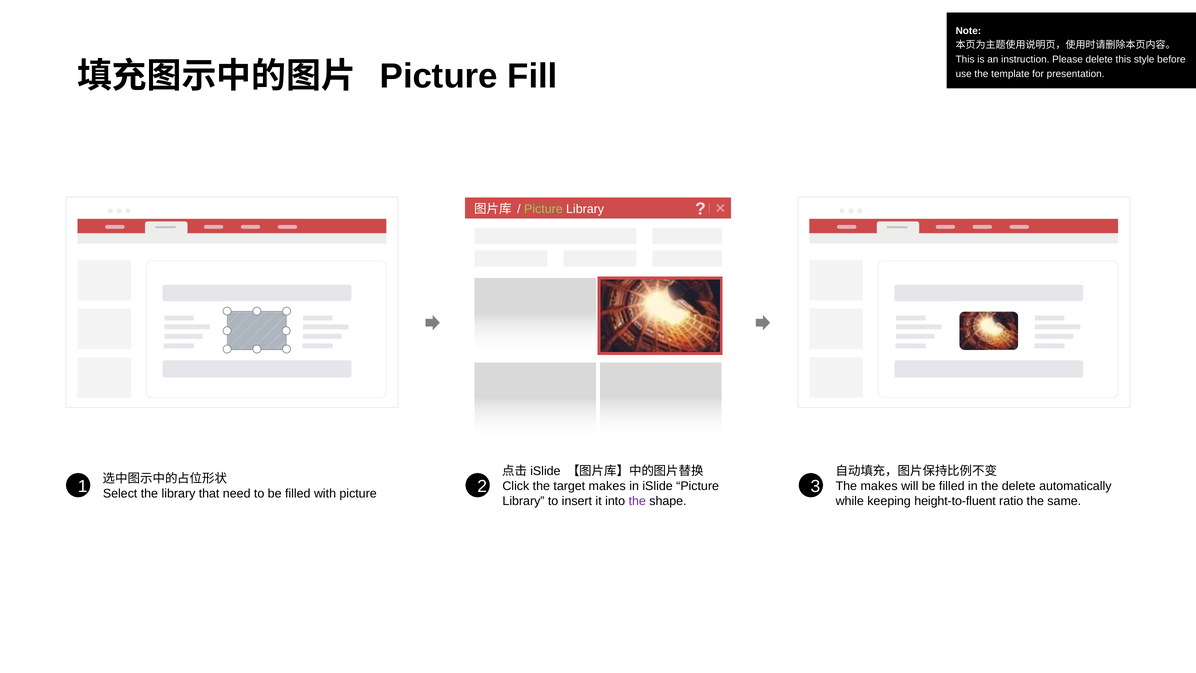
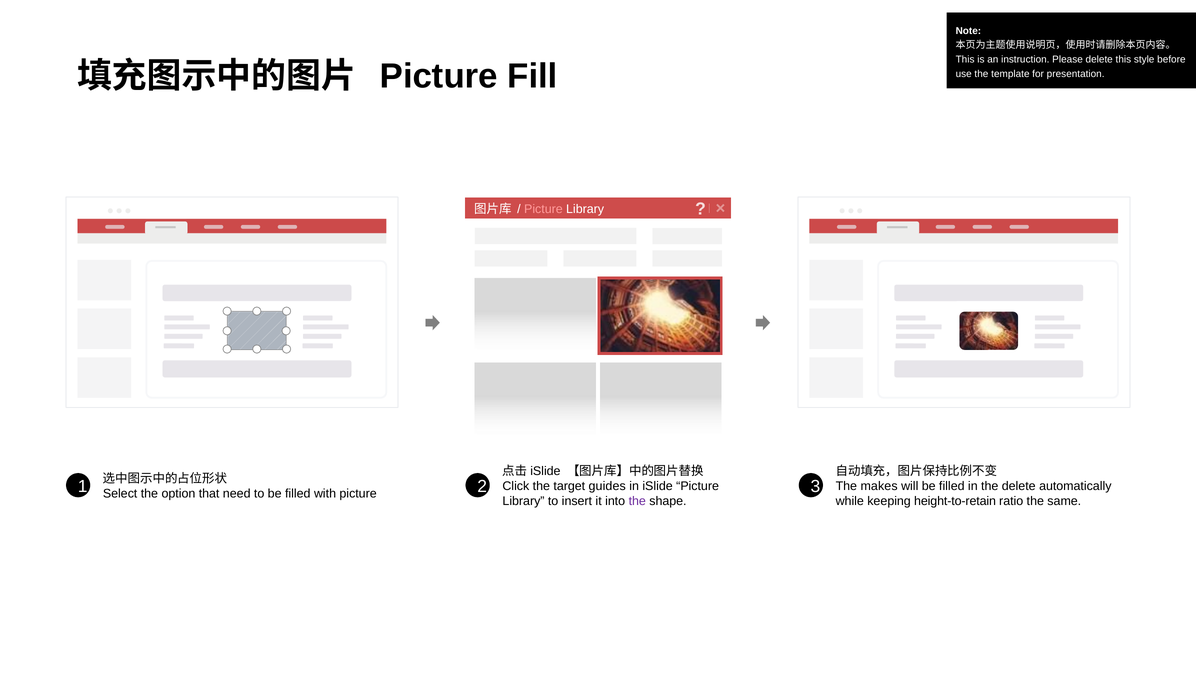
Picture at (543, 209) colour: light green -> pink
target makes: makes -> guides
the library: library -> option
height-to-fluent: height-to-fluent -> height-to-retain
